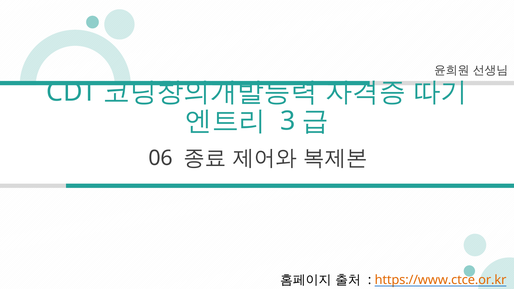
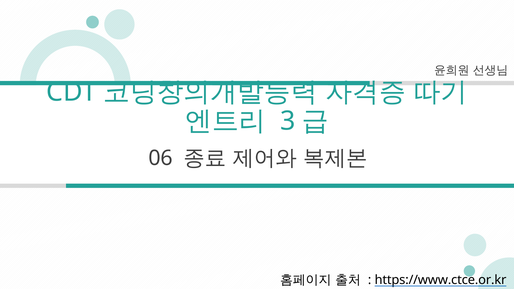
https://www.ctce.or.kr colour: orange -> black
